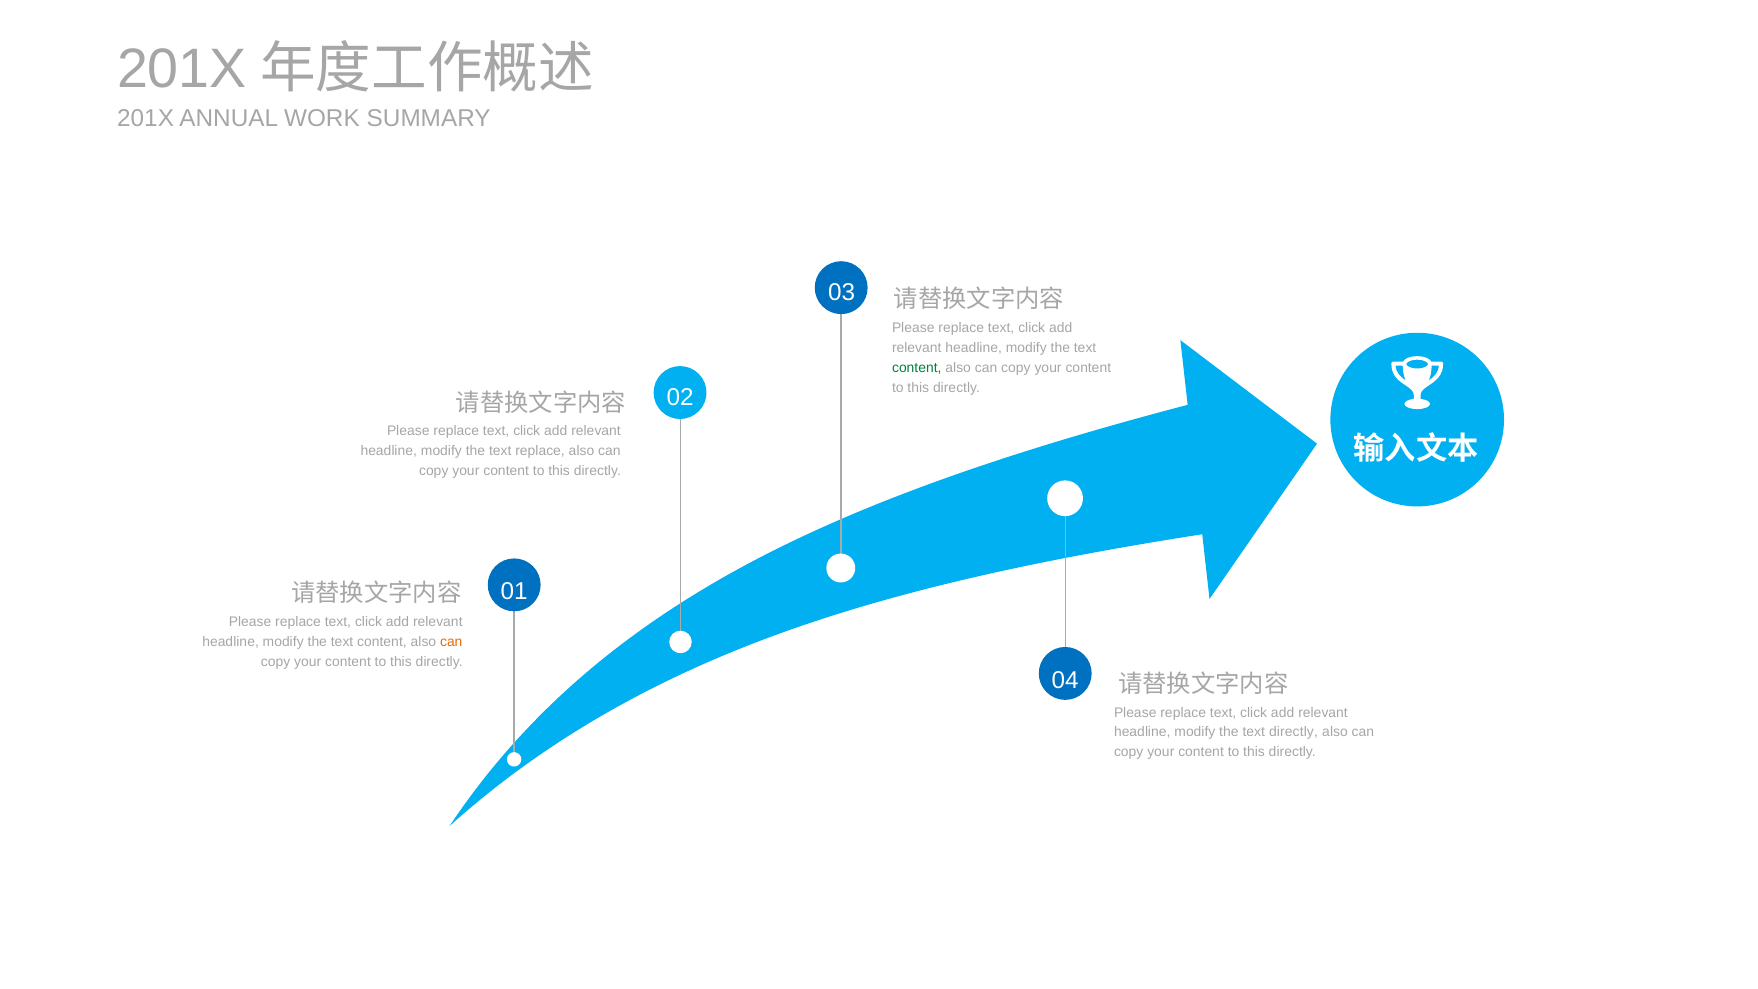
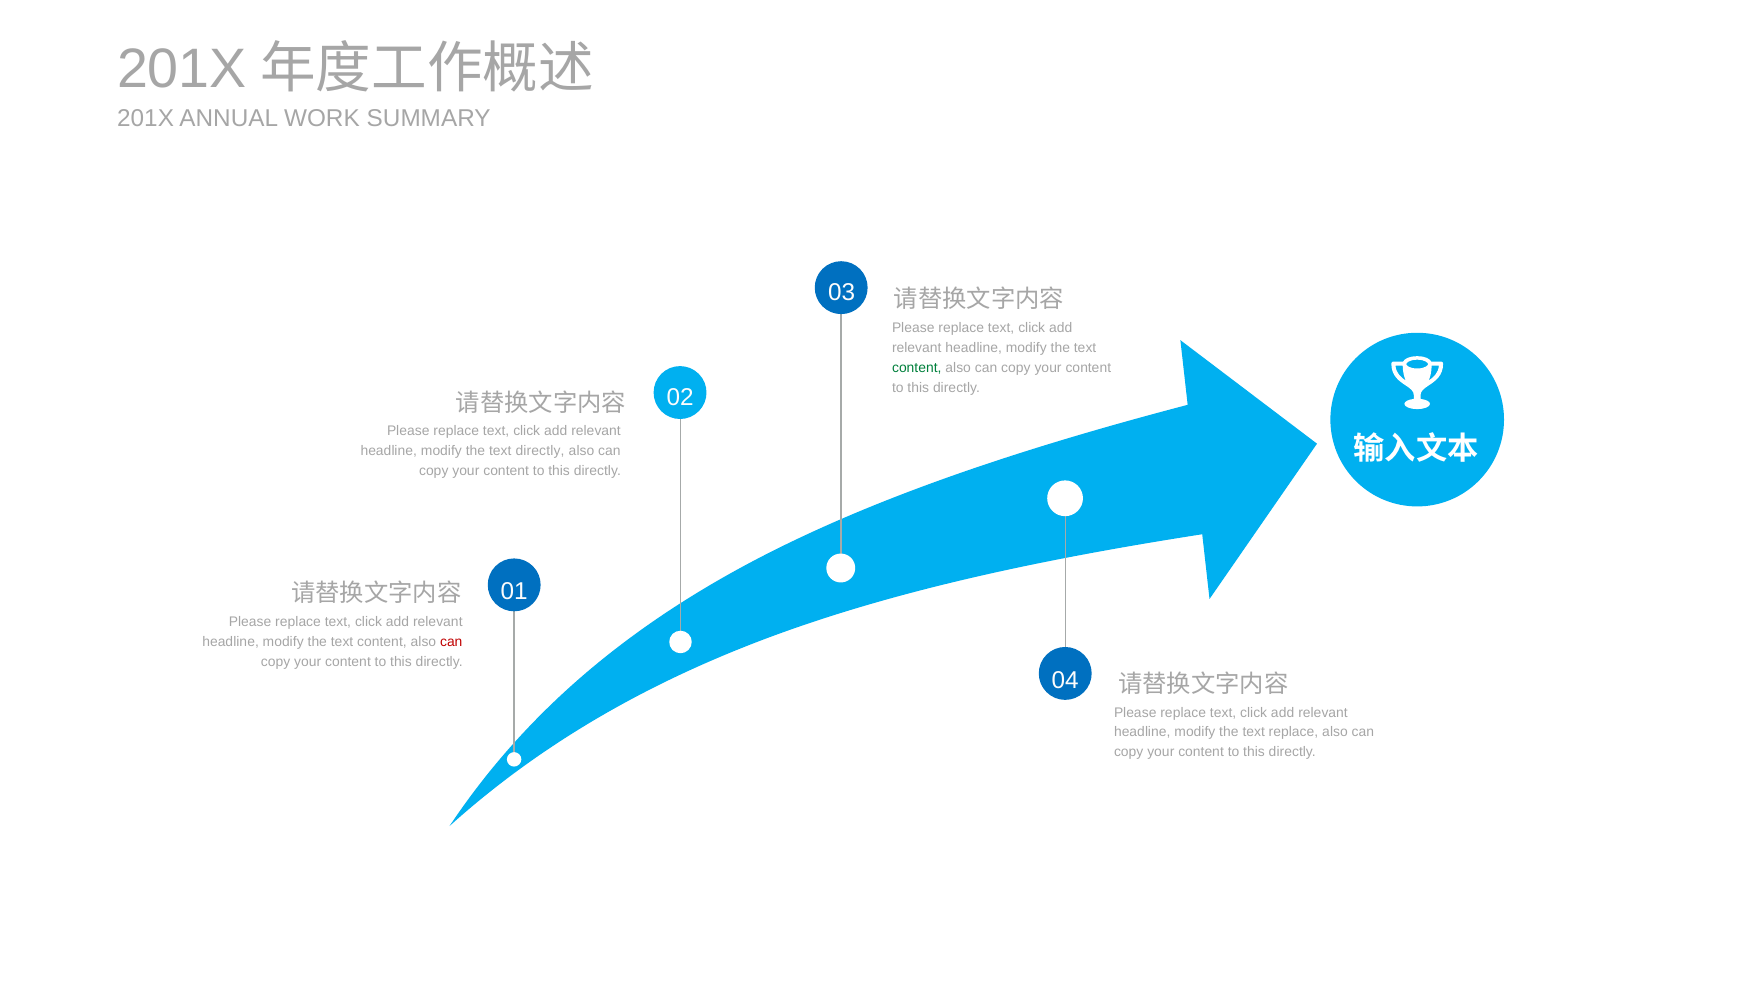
text replace: replace -> directly
can at (451, 641) colour: orange -> red
text directly: directly -> replace
